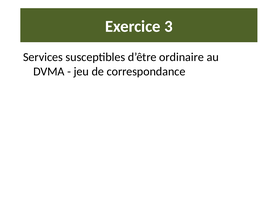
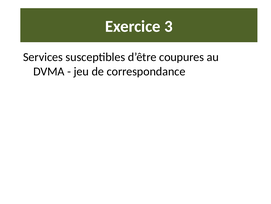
ordinaire: ordinaire -> coupures
